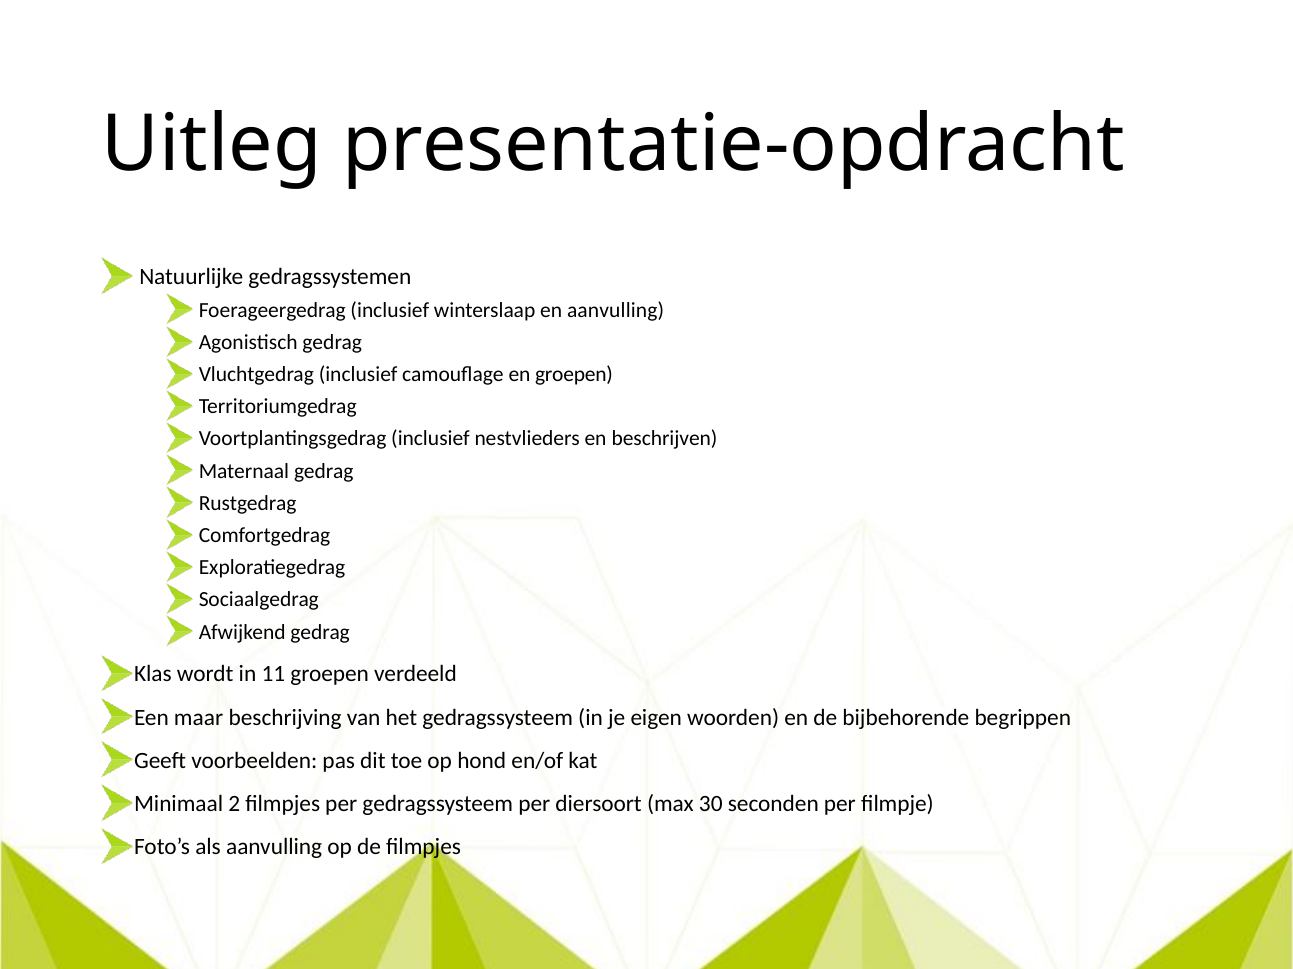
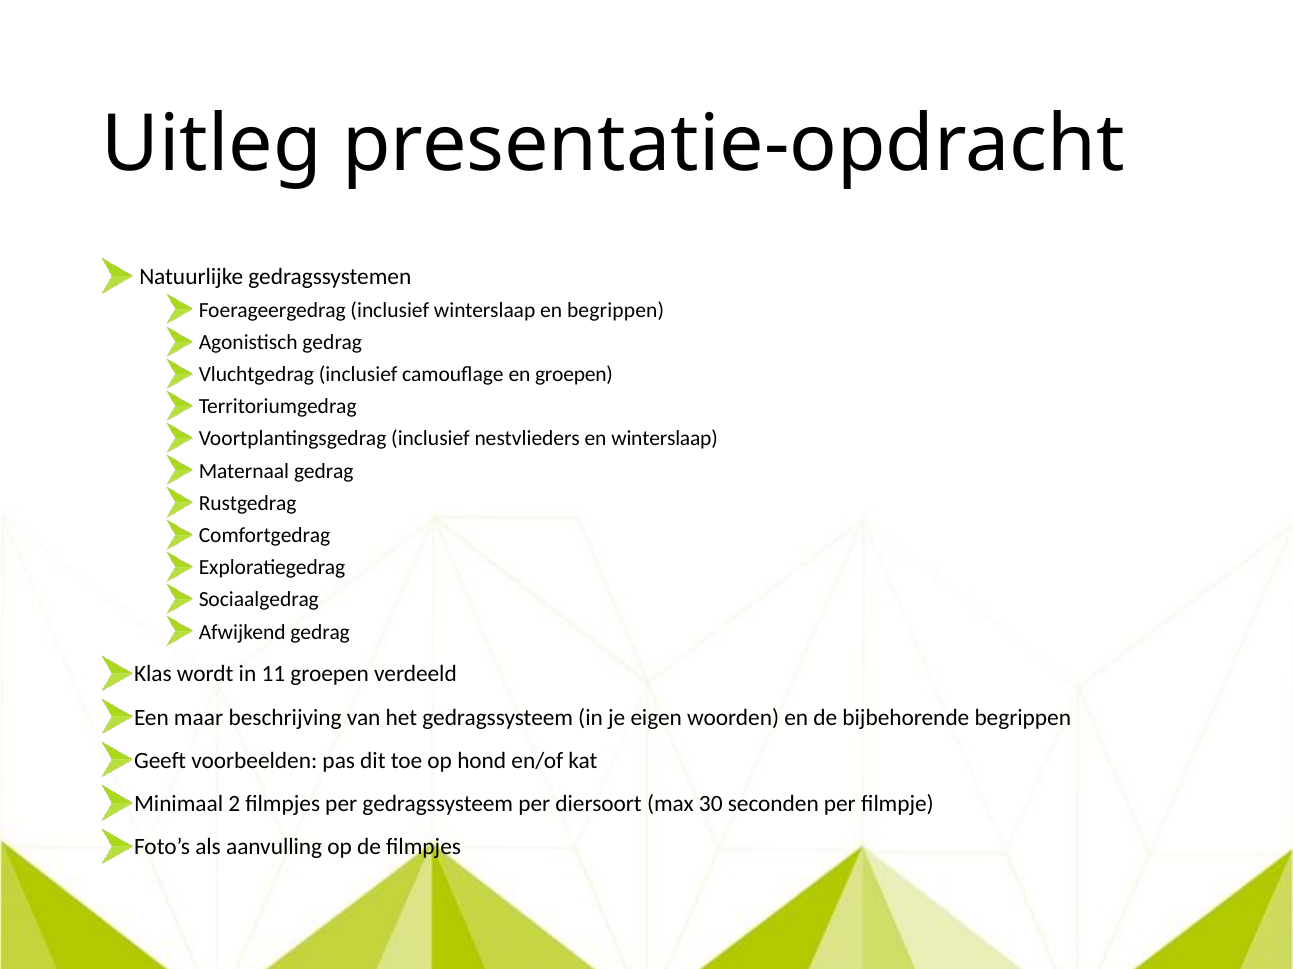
en aanvulling: aanvulling -> begrippen
en beschrijven: beschrijven -> winterslaap
